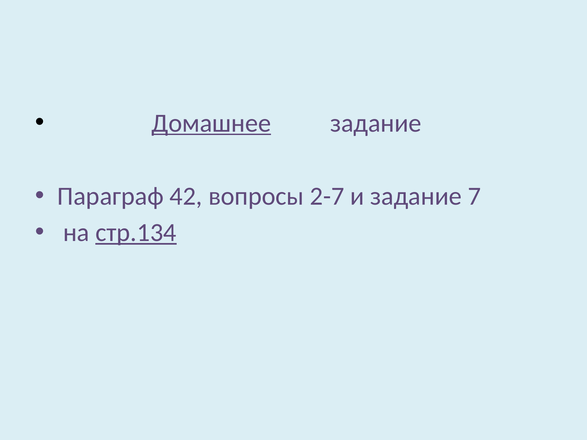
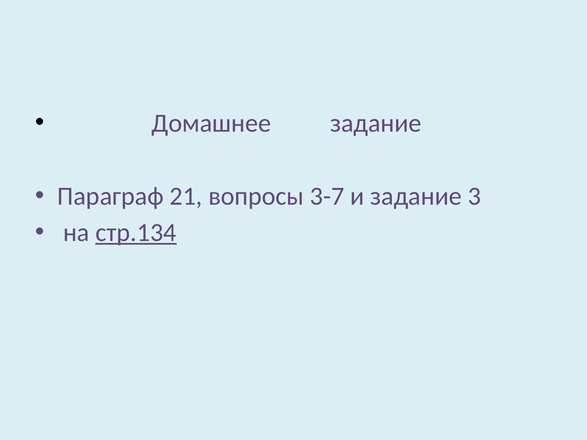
Домашнее underline: present -> none
42: 42 -> 21
2-7: 2-7 -> 3-7
7: 7 -> 3
